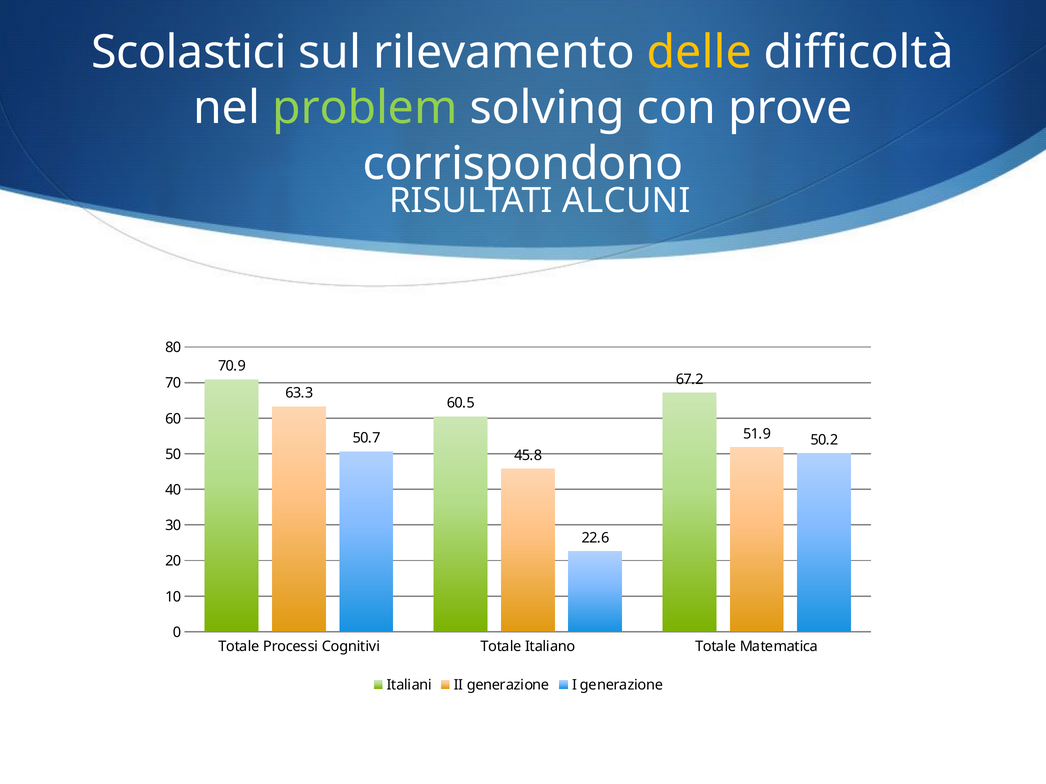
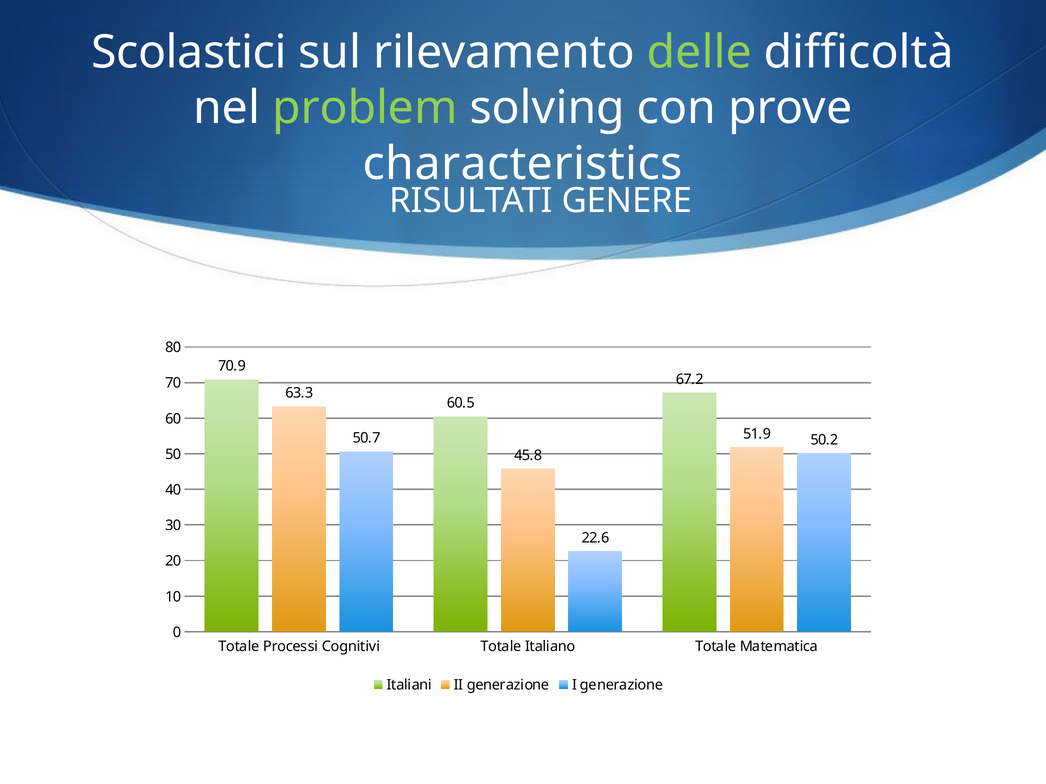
delle colour: yellow -> light green
corrispondono: corrispondono -> characteristics
ALCUNI: ALCUNI -> GENERE
